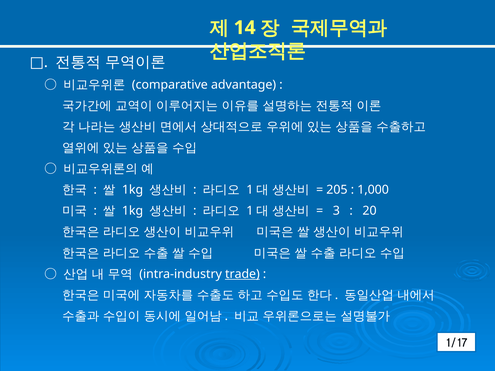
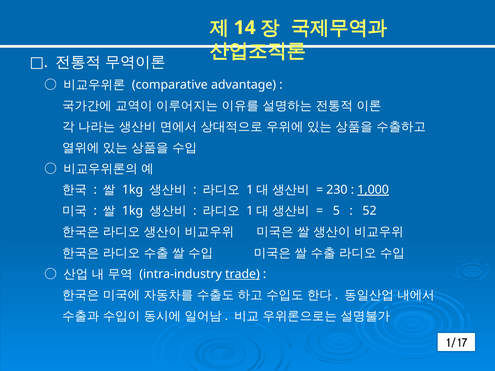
205: 205 -> 230
1,000 underline: none -> present
3: 3 -> 5
20: 20 -> 52
